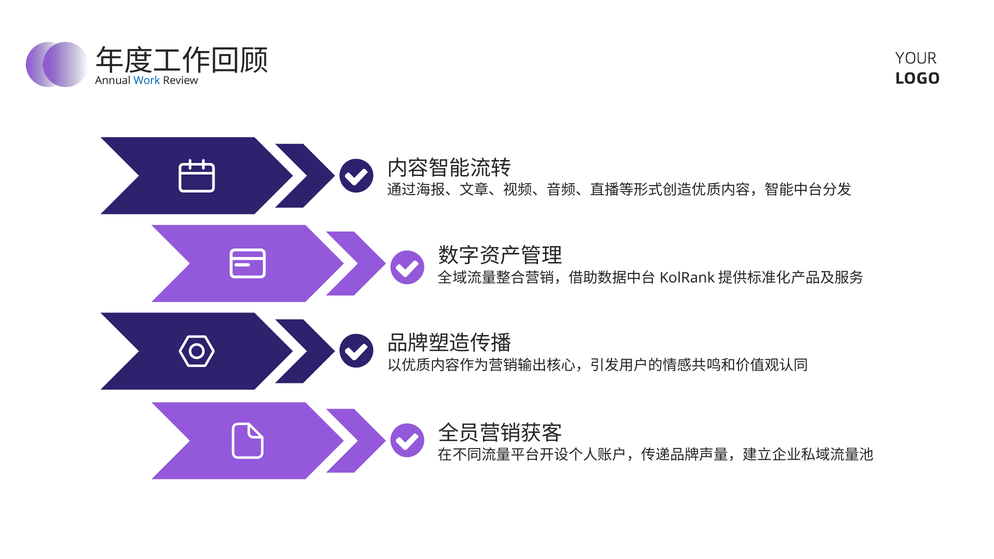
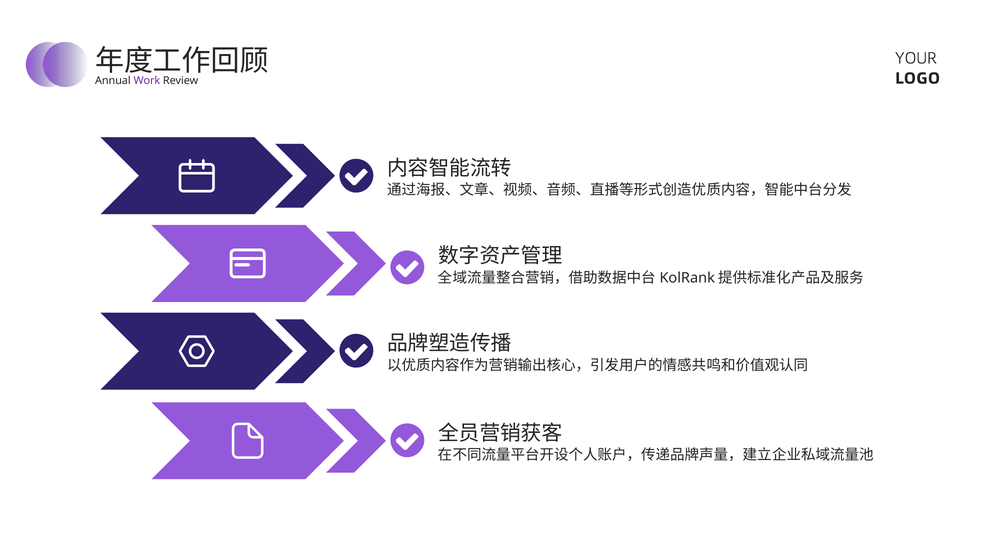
Work colour: blue -> purple
